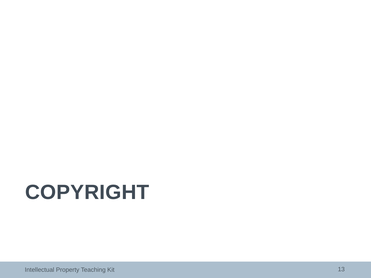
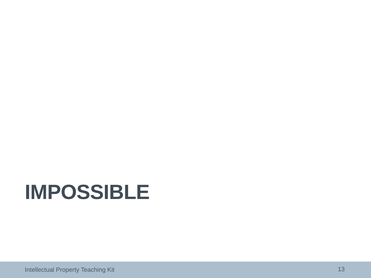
COPYRIGHT: COPYRIGHT -> IMPOSSIBLE
